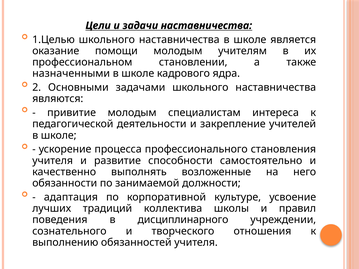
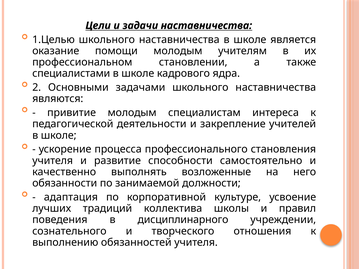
назначенными: назначенными -> специалистами
